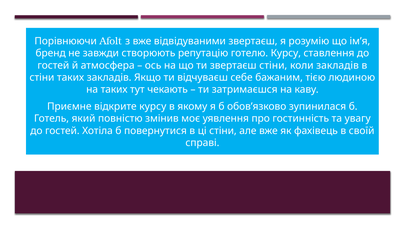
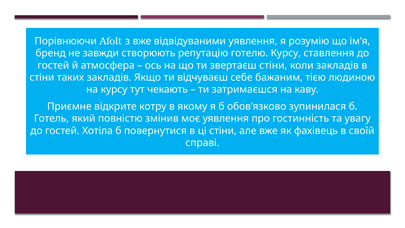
відвідуваними звертаєш: звертаєш -> уявлення
на таких: таких -> курсу
відкрите курсу: курсу -> котру
